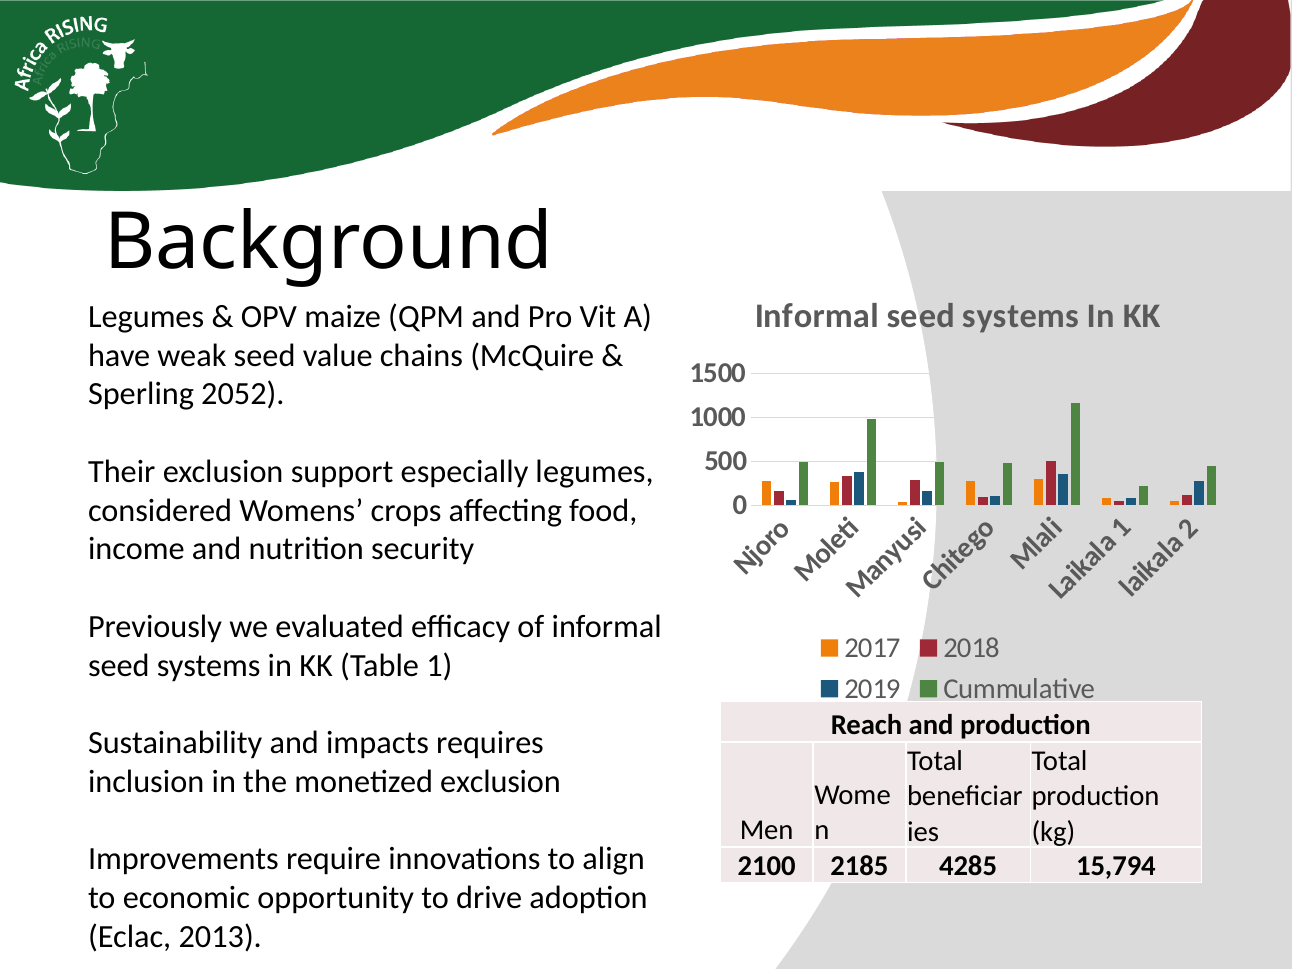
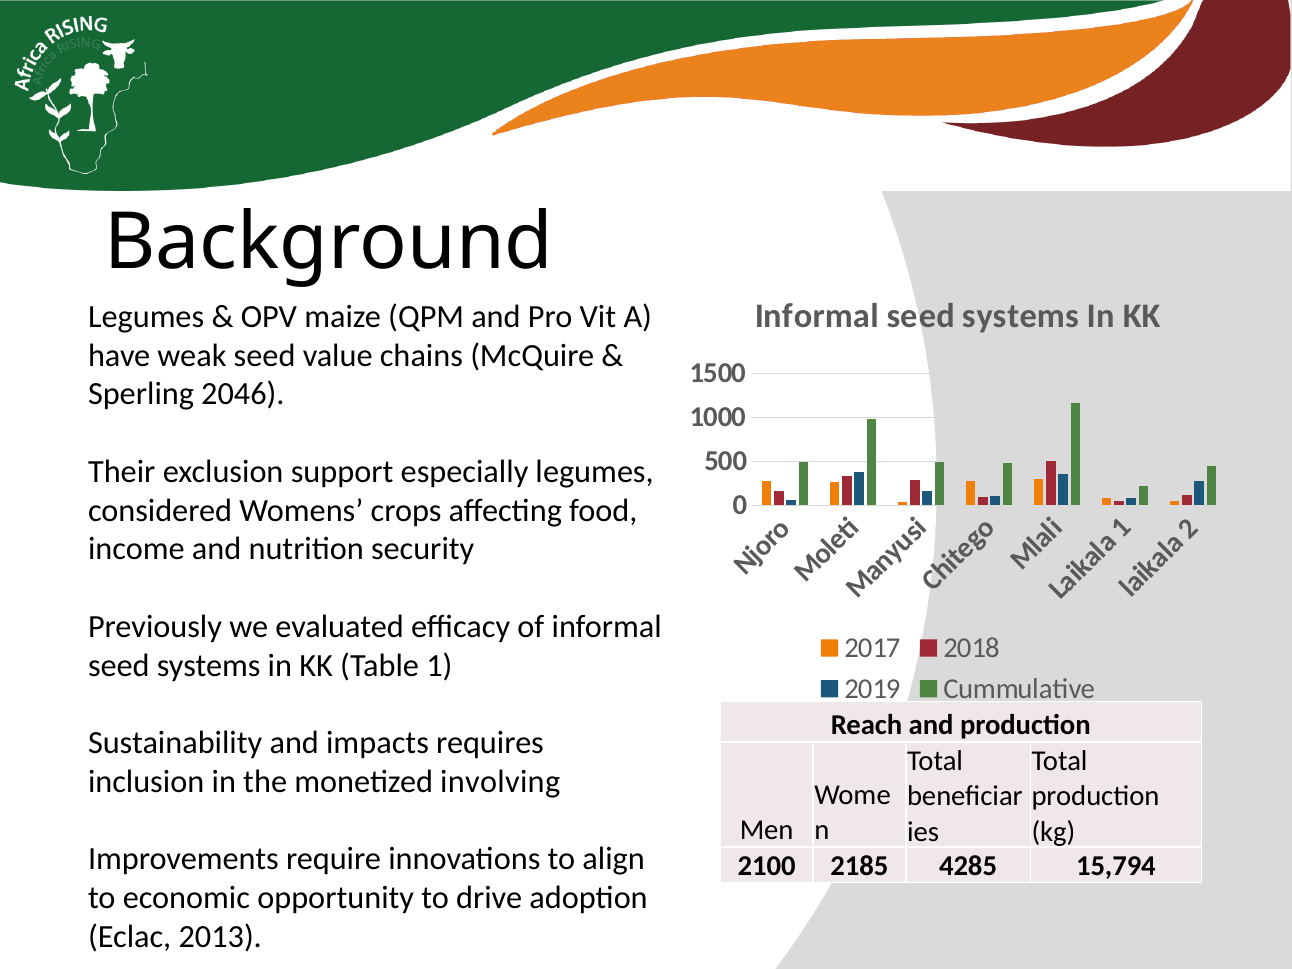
2052: 2052 -> 2046
monetized exclusion: exclusion -> involving
